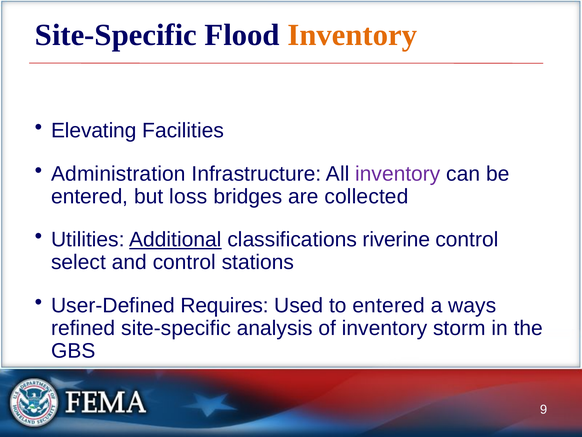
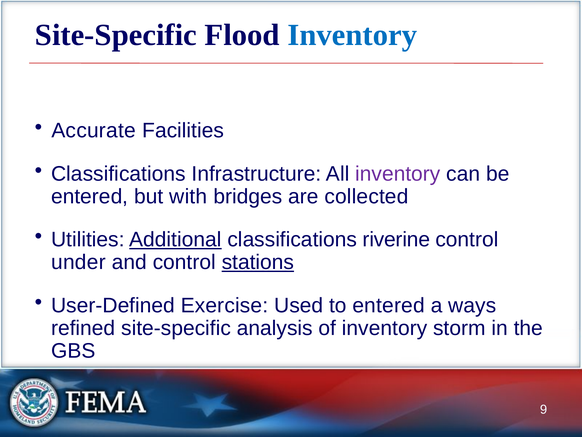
Inventory at (352, 35) colour: orange -> blue
Elevating: Elevating -> Accurate
Administration at (118, 174): Administration -> Classifications
loss: loss -> with
select: select -> under
stations underline: none -> present
Requires: Requires -> Exercise
